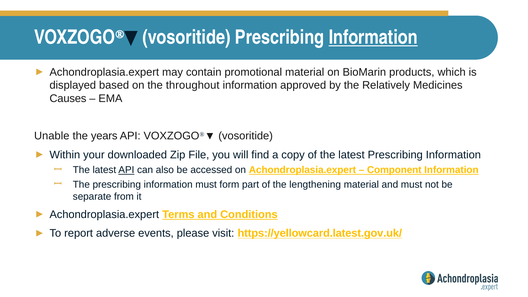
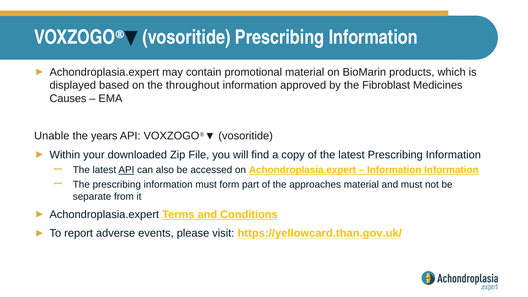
Information at (373, 37) underline: present -> none
Relatively: Relatively -> Fibroblast
Component at (394, 170): Component -> Information
lengthening: lengthening -> approaches
https://yellowcard.latest.gov.uk/: https://yellowcard.latest.gov.uk/ -> https://yellowcard.than.gov.uk/
